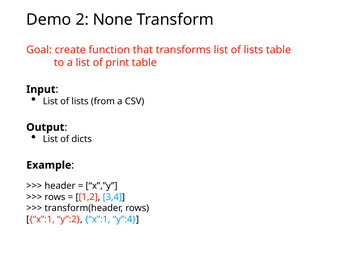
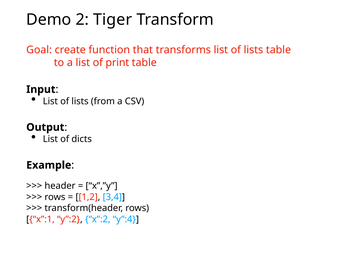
None: None -> Tiger
y”:2 x”:1: x”:1 -> x”:2
